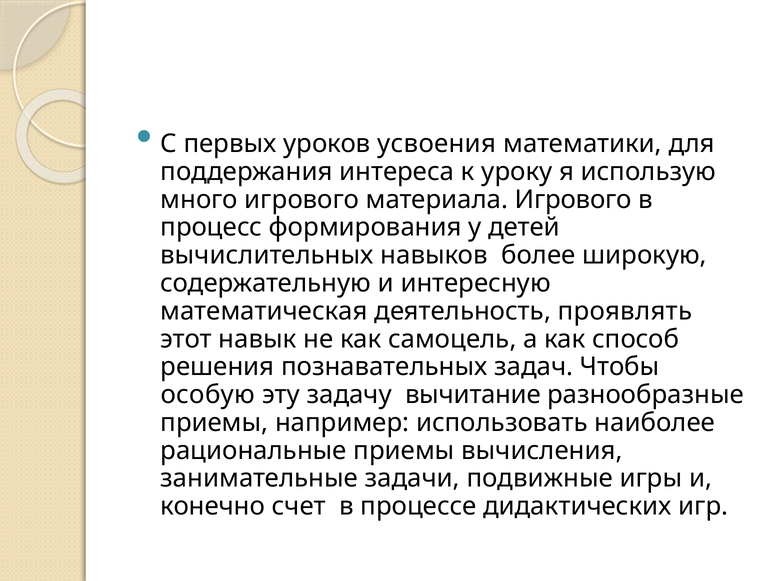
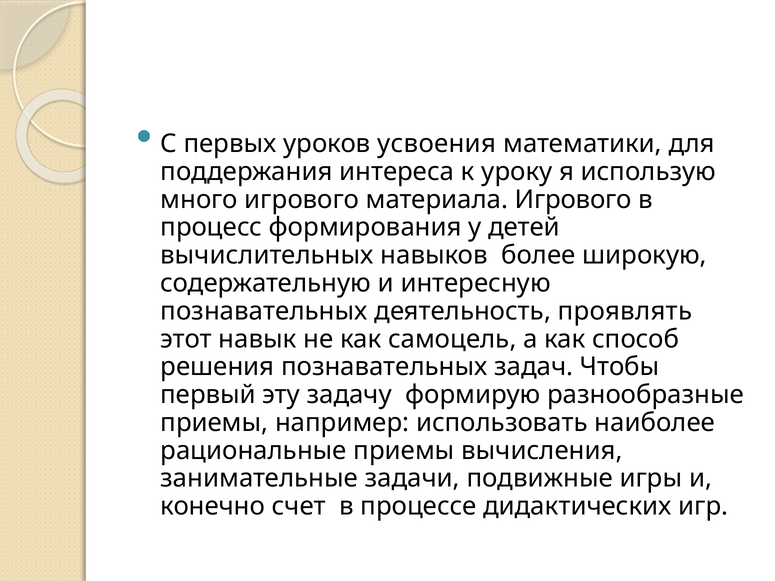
математическая at (264, 311): математическая -> познавательных
особую: особую -> первый
вычитание: вычитание -> формирую
